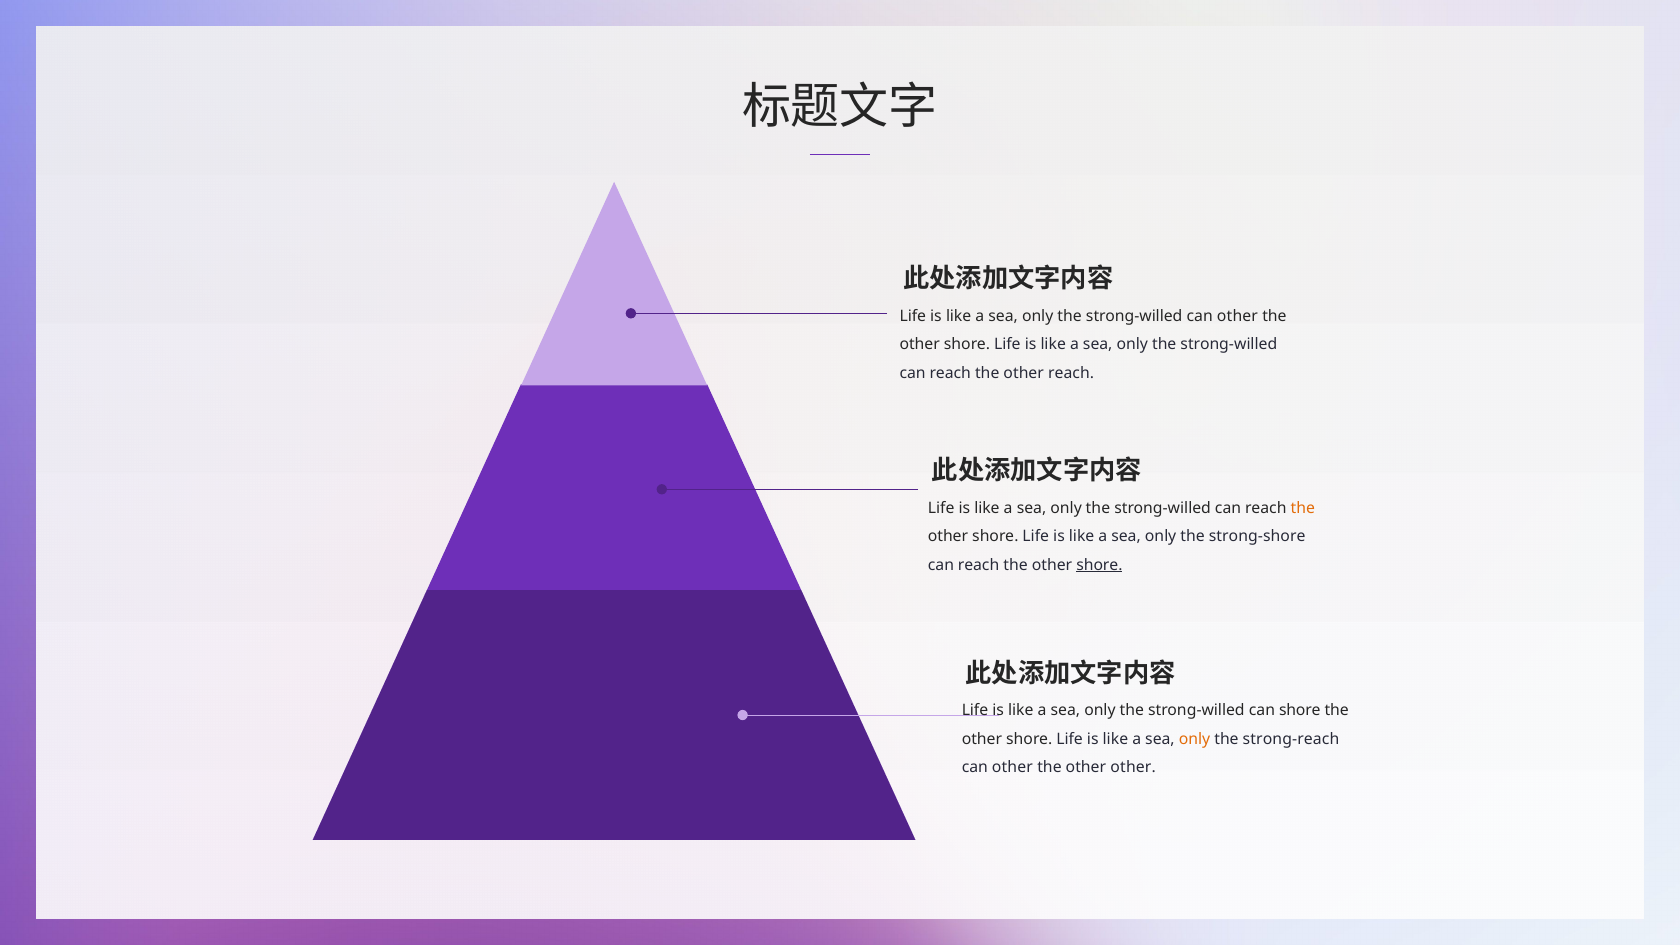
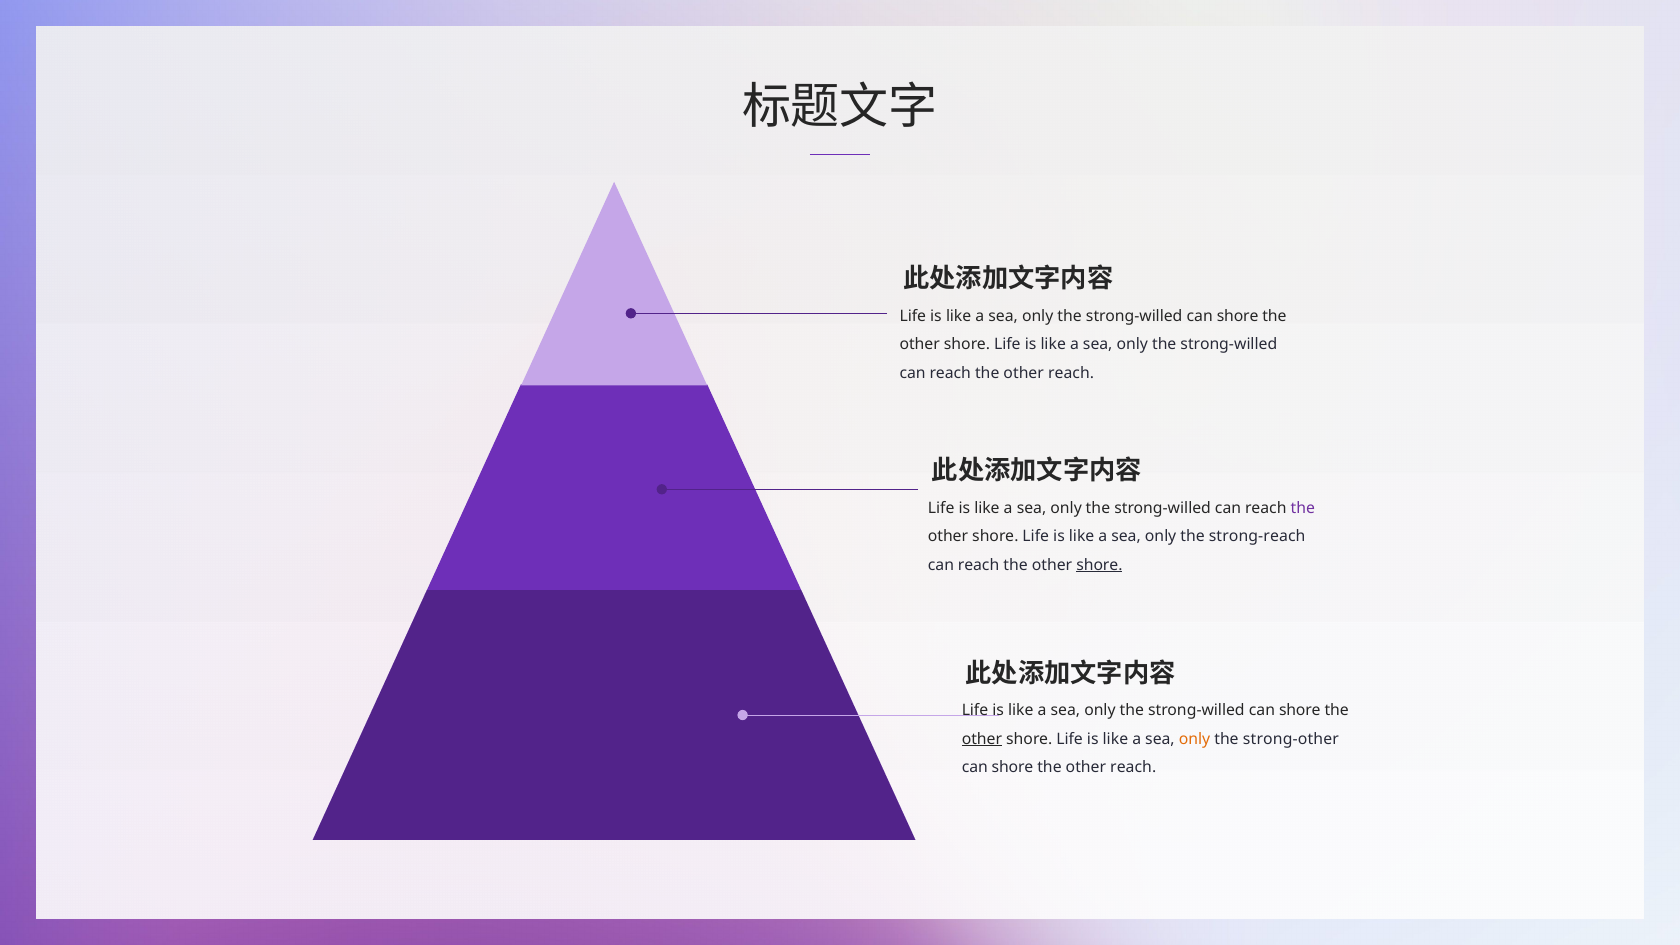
other at (1237, 316): other -> shore
the at (1303, 508) colour: orange -> purple
strong-shore: strong-shore -> strong-reach
other at (982, 739) underline: none -> present
strong-reach: strong-reach -> strong-other
other at (1012, 768): other -> shore
other at (1133, 768): other -> reach
